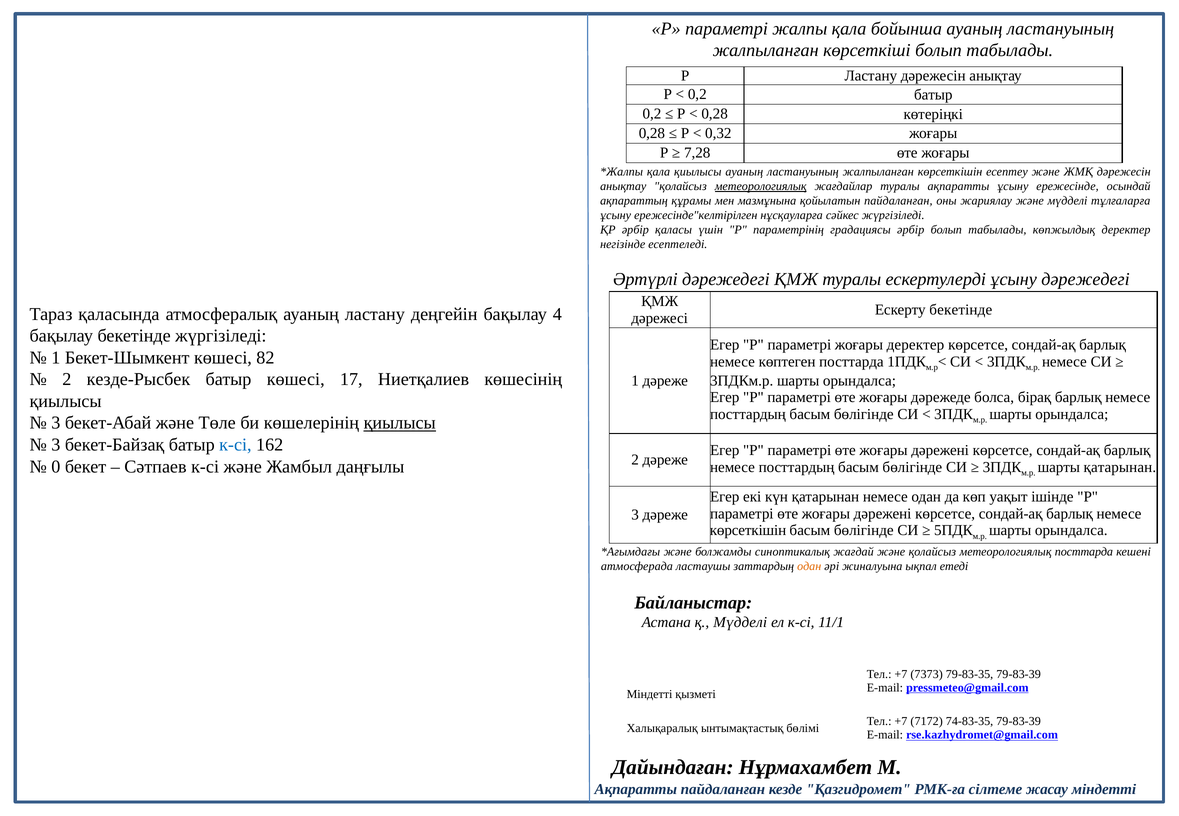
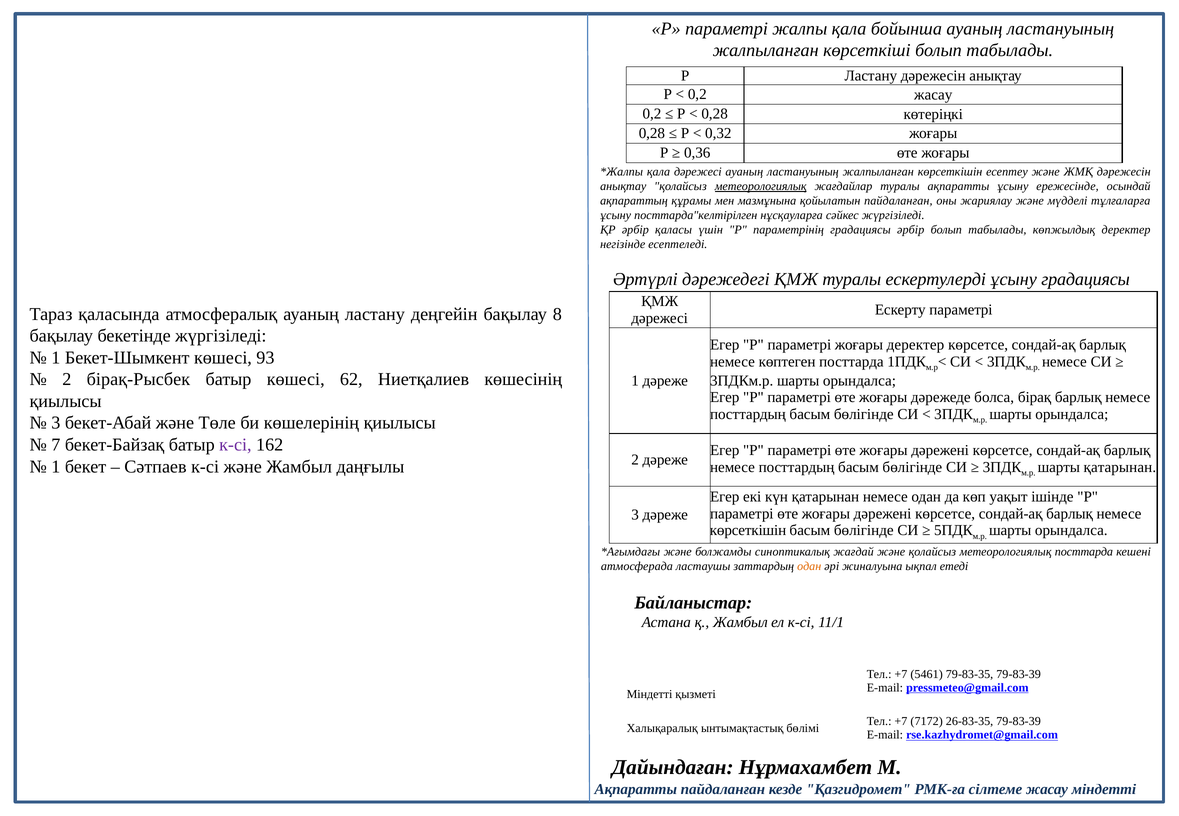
0,2 батыр: батыр -> жасау
7,28: 7,28 -> 0,36
қала қиылысы: қиылысы -> дәрежесі
ережесінде"келтірілген: ережесінде"келтірілген -> посттарда"келтірілген
ұсыну дәрежедегі: дәрежедегі -> градациясы
Ескерту бекетінде: бекетінде -> параметрі
4: 4 -> 8
82: 82 -> 93
кезде-Рысбек: кезде-Рысбек -> бірақ-Рысбек
17: 17 -> 62
қиылысы at (400, 423) underline: present -> none
3 at (56, 445): 3 -> 7
к-сі at (235, 445) colour: blue -> purple
0 at (56, 467): 0 -> 1
қ Мүдделі: Мүдделі -> Жамбыл
7373: 7373 -> 5461
74-83-35: 74-83-35 -> 26-83-35
